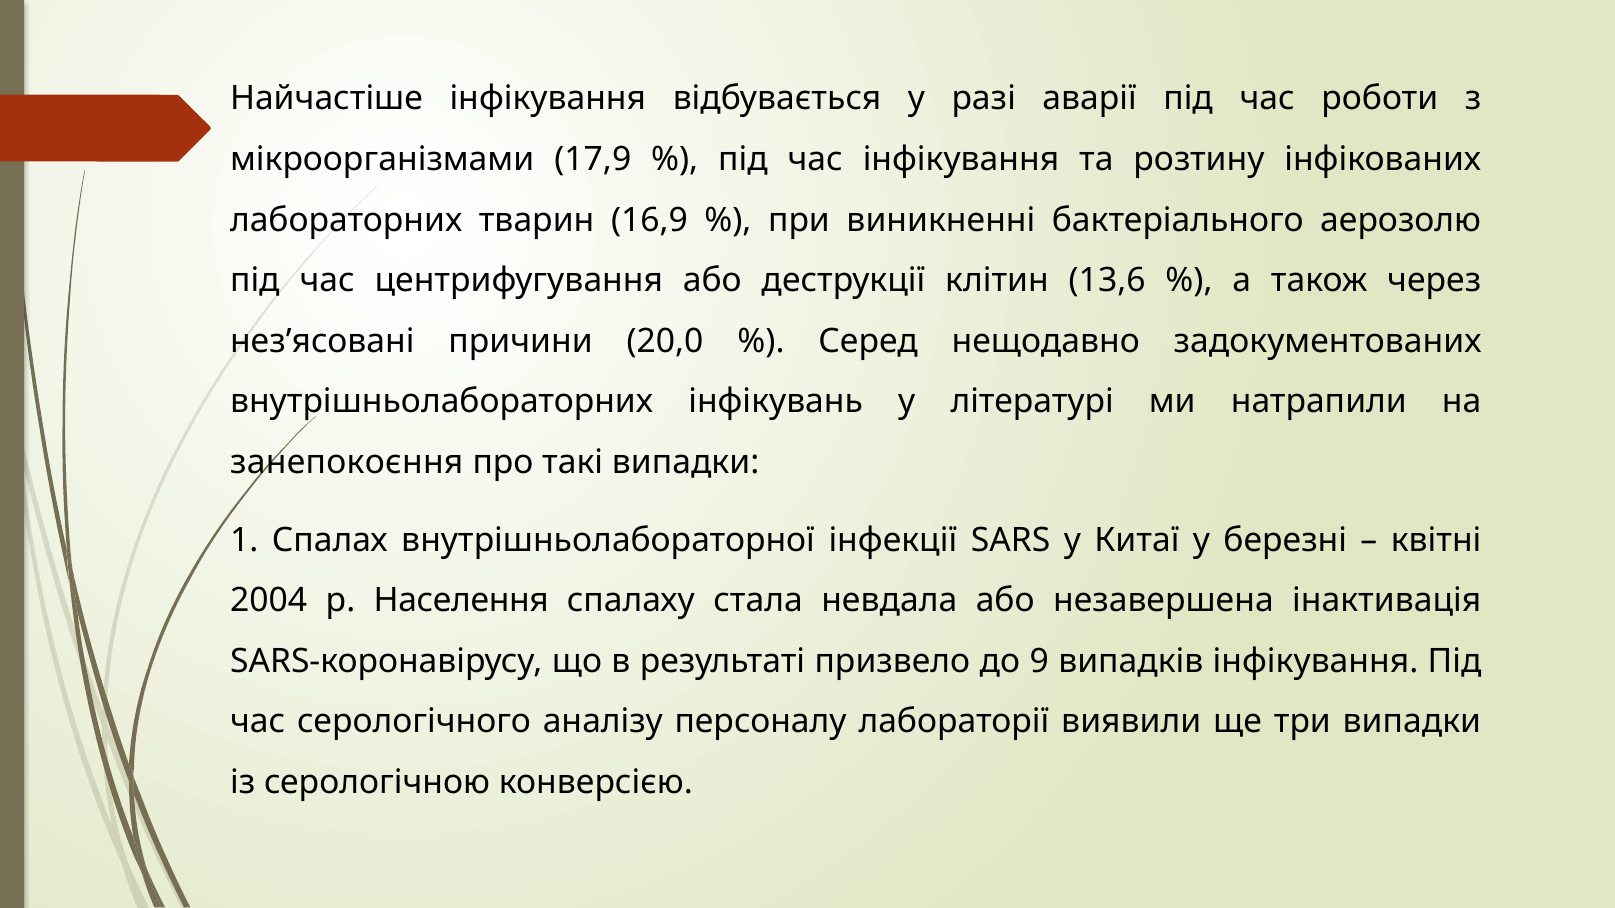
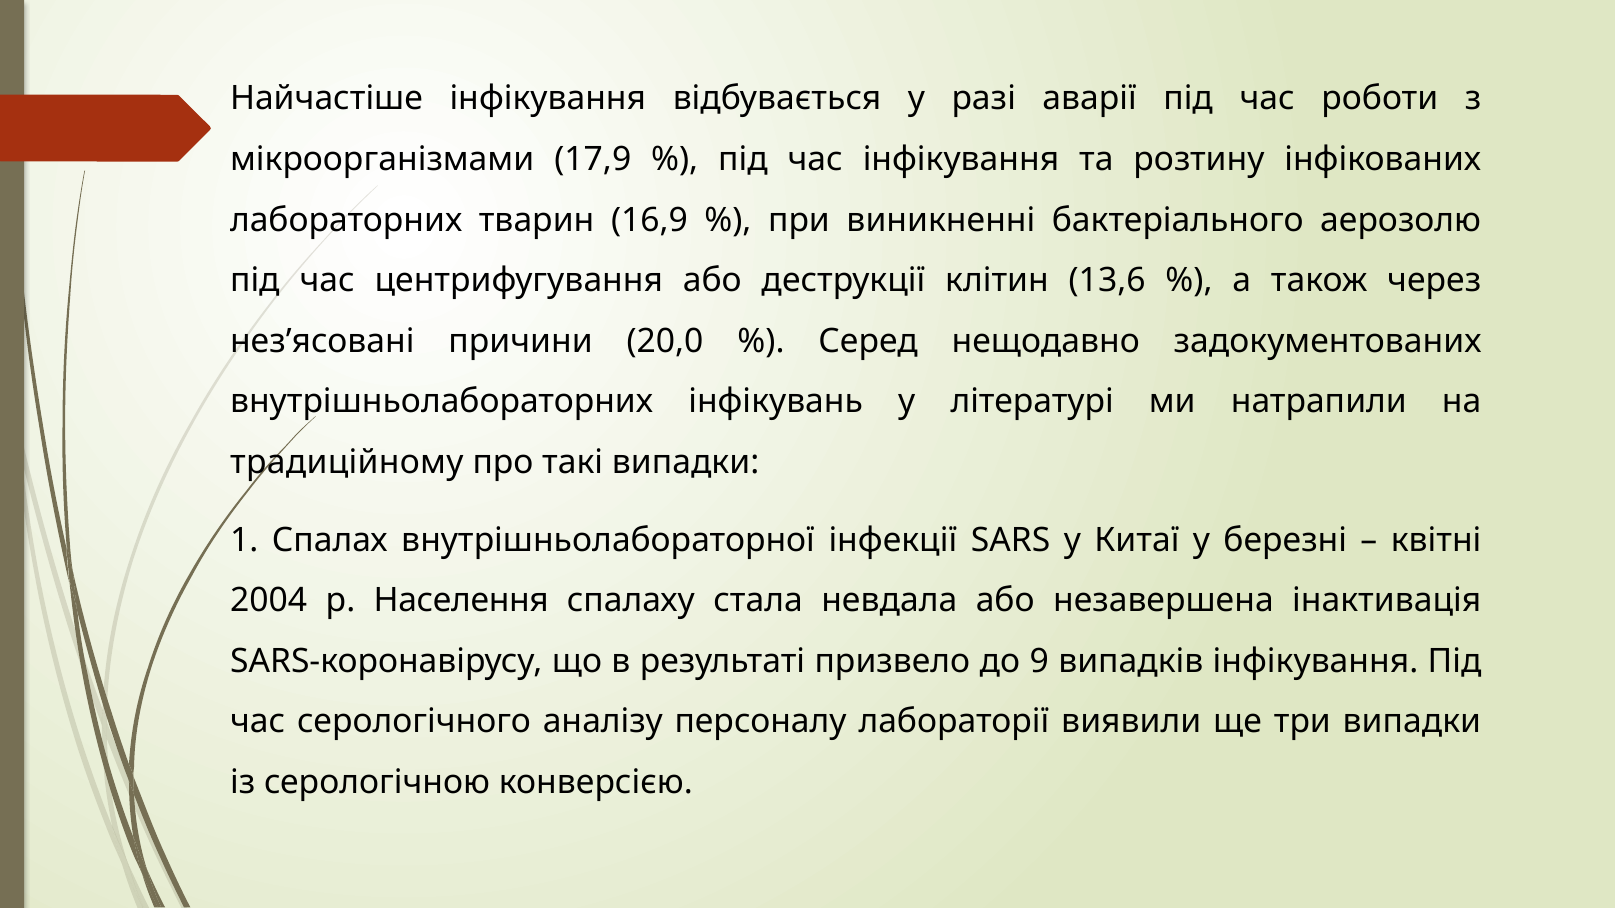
занепокоєння: занепокоєння -> традиційному
